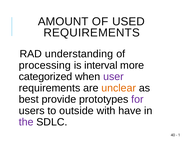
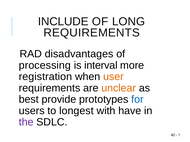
AMOUNT: AMOUNT -> INCLUDE
USED: USED -> LONG
understanding: understanding -> disadvantages
categorized: categorized -> registration
user colour: purple -> orange
for colour: purple -> blue
outside: outside -> longest
